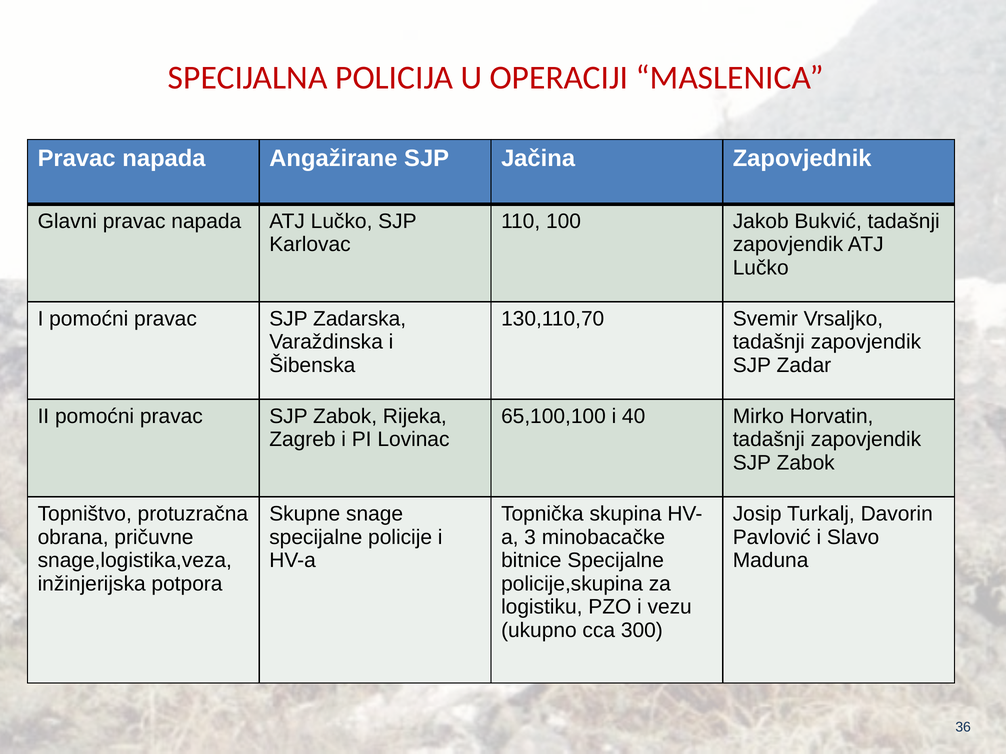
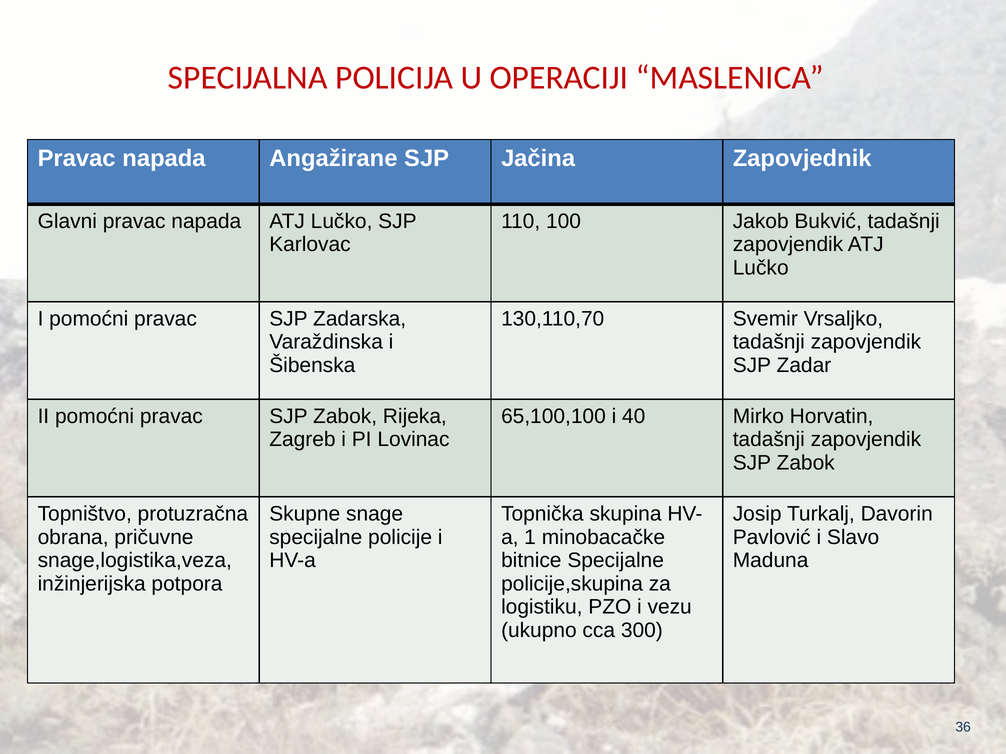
3: 3 -> 1
